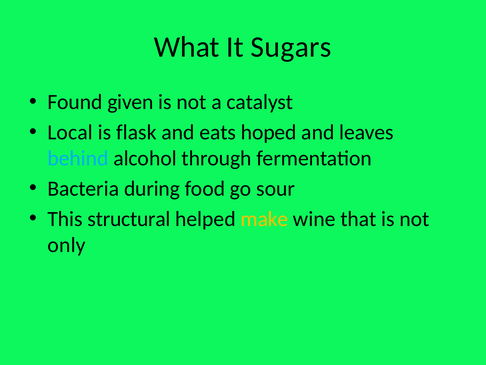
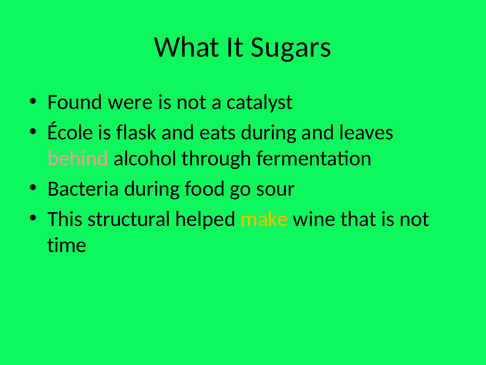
given: given -> were
Local: Local -> École
eats hoped: hoped -> during
behind colour: light blue -> pink
only: only -> time
